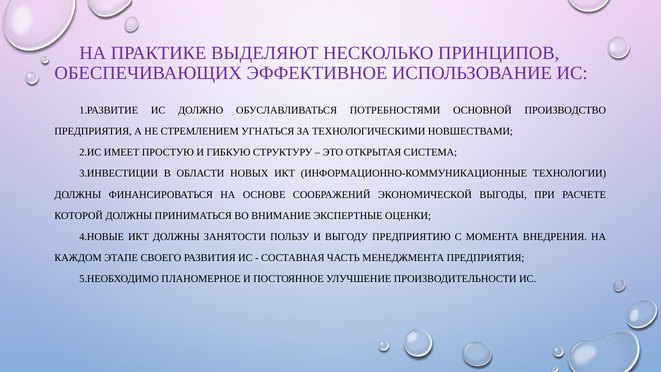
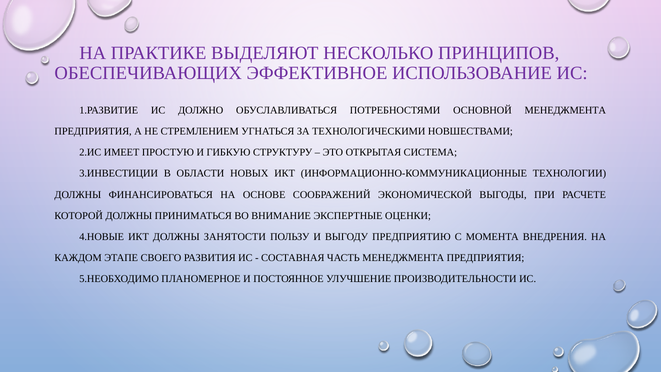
ОСНОВНОЙ ПРОИЗВОДСТВО: ПРОИЗВОДСТВО -> МЕНЕДЖМЕНТА
